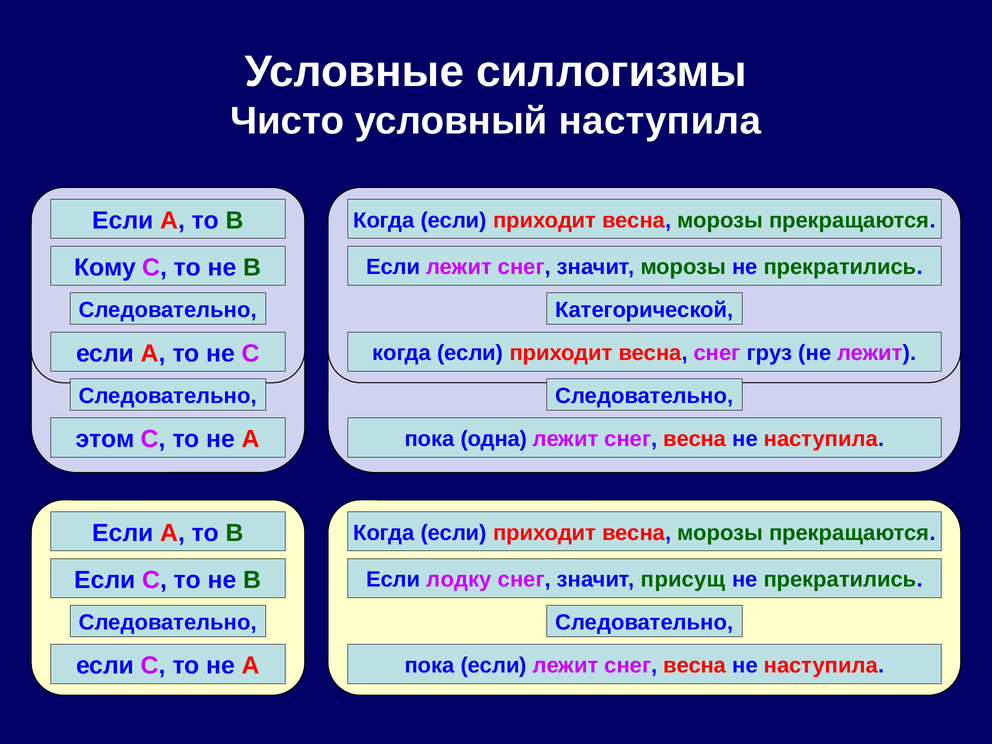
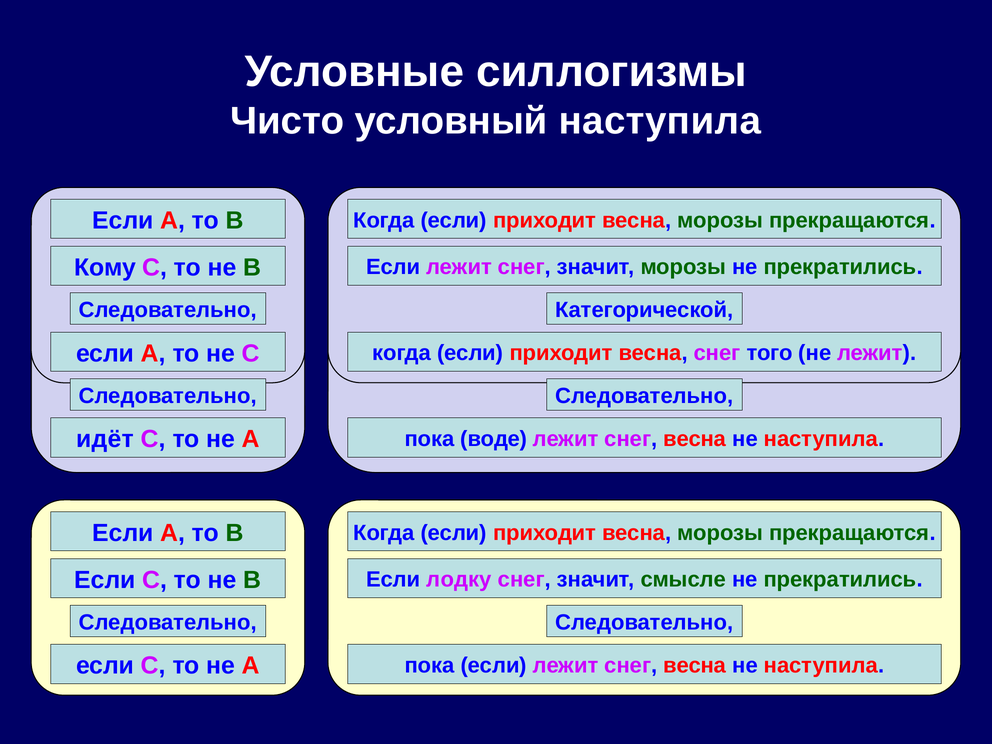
груз: груз -> того
этом: этом -> идёт
одна: одна -> воде
присущ: присущ -> смысле
